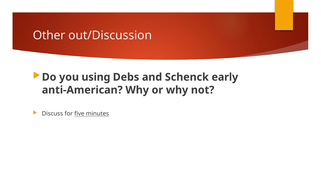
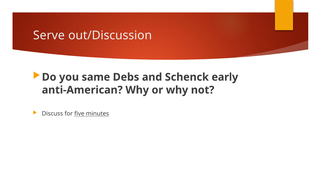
Other: Other -> Serve
using: using -> same
